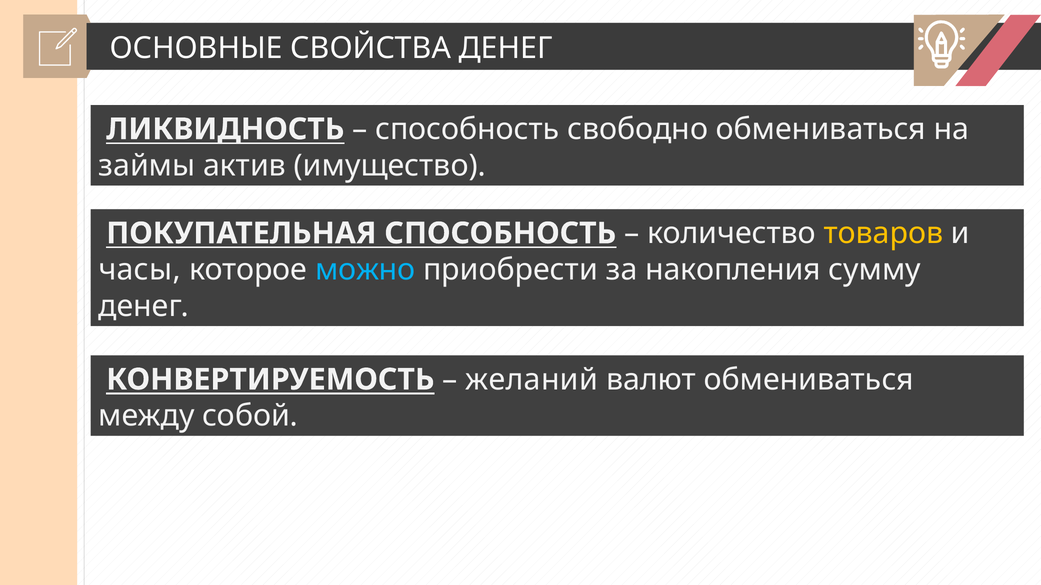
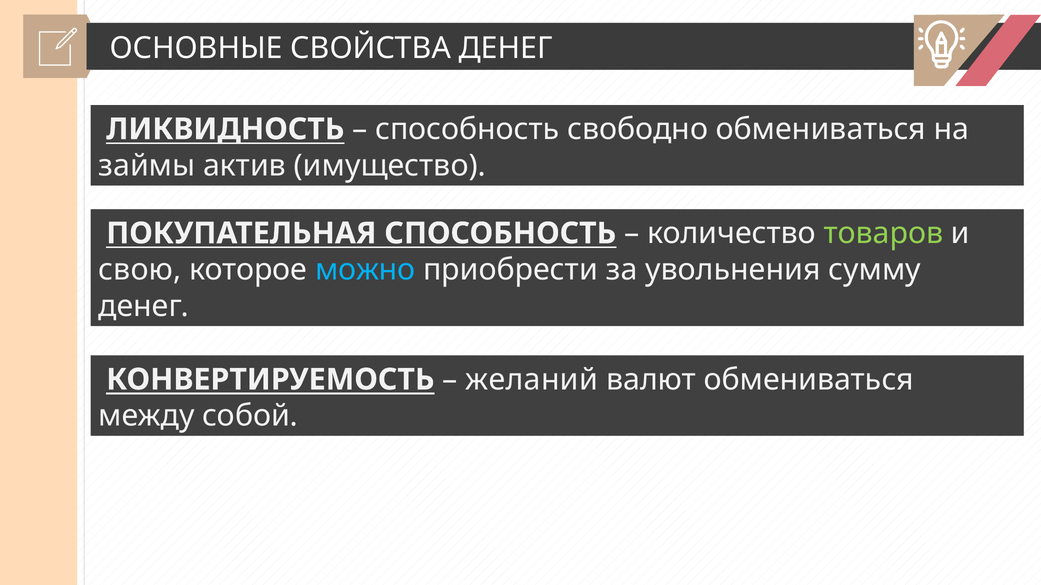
товаров colour: yellow -> light green
часы: часы -> свою
накопления: накопления -> увольнения
